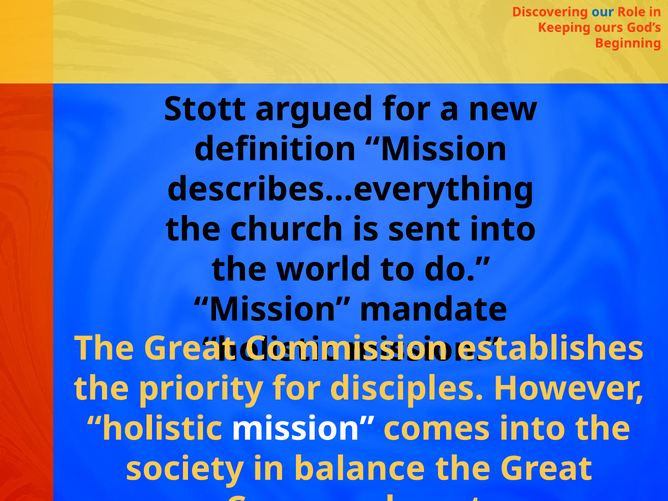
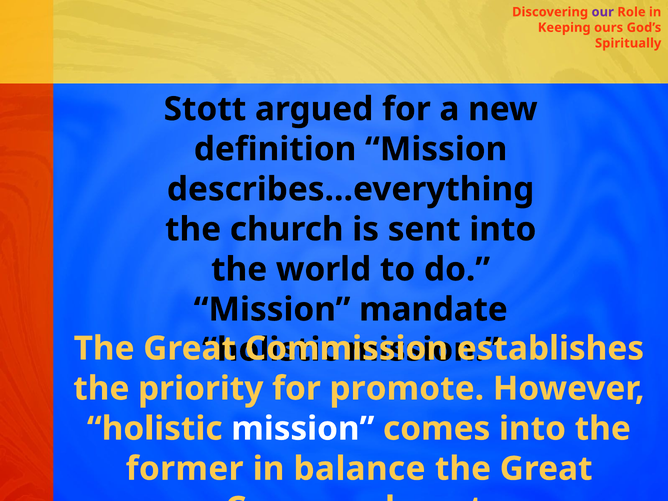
our colour: blue -> purple
Beginning: Beginning -> Spiritually
disciples: disciples -> promote
society: society -> former
